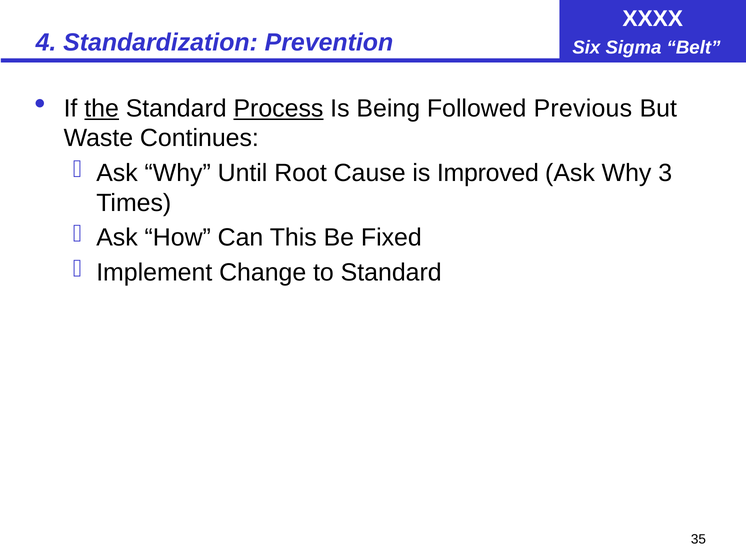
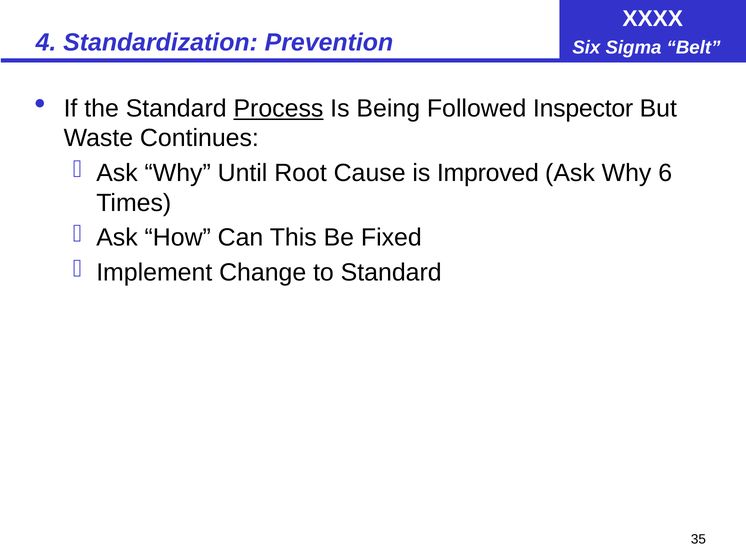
the underline: present -> none
Previous: Previous -> Inspector
3: 3 -> 6
